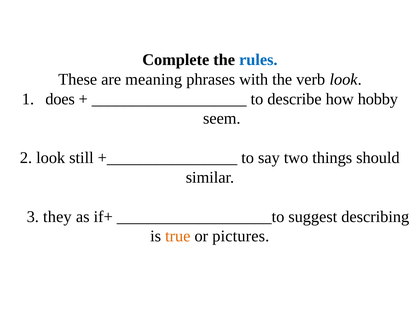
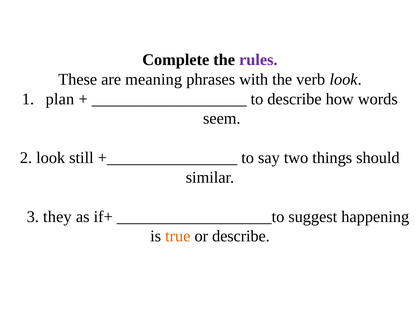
rules colour: blue -> purple
does: does -> plan
hobby: hobby -> words
describing: describing -> happening
or pictures: pictures -> describe
